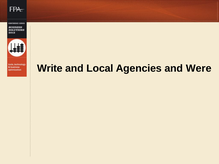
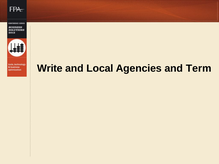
Were: Were -> Term
